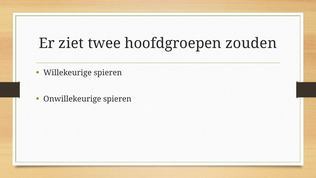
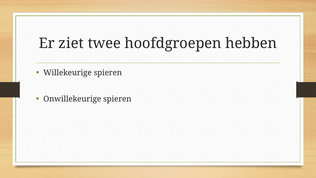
zouden: zouden -> hebben
